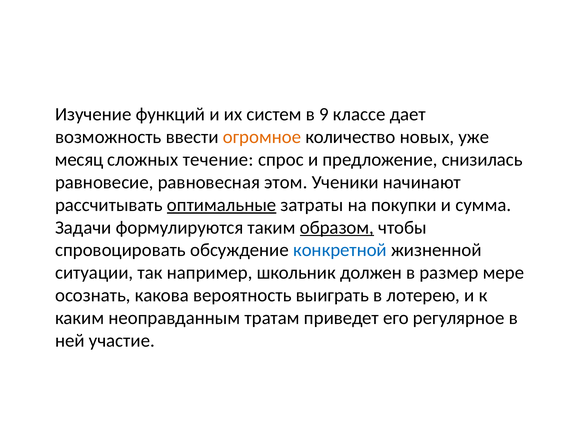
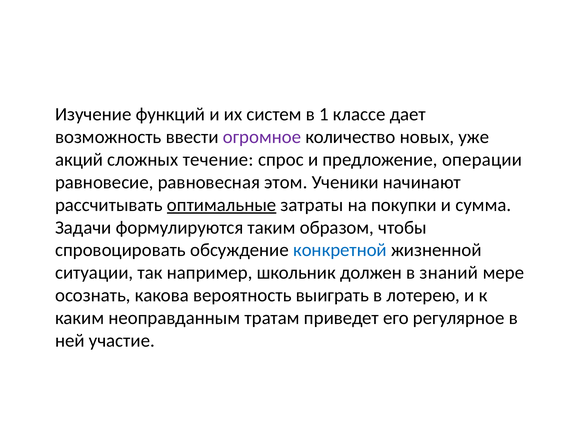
9: 9 -> 1
огромное colour: orange -> purple
месяц: месяц -> акций
снизилась: снизилась -> операции
образом underline: present -> none
размер: размер -> знаний
